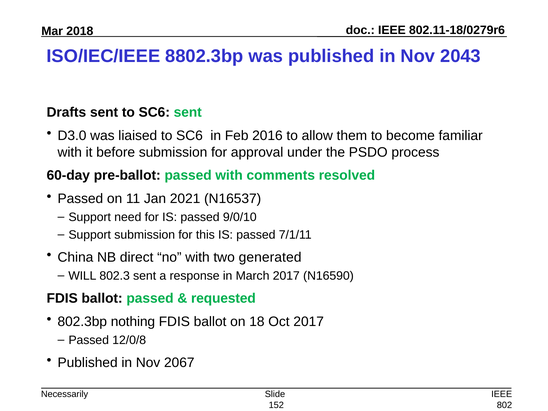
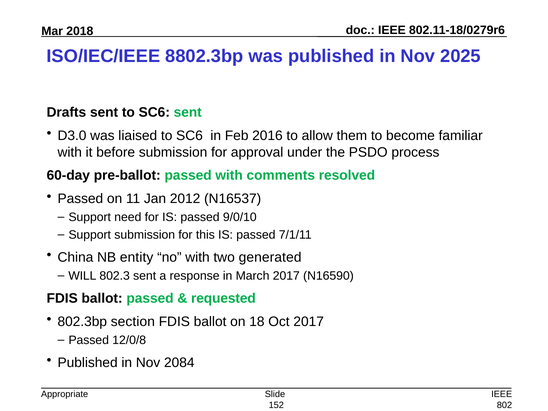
2043: 2043 -> 2025
2021: 2021 -> 2012
direct: direct -> entity
nothing: nothing -> section
2067: 2067 -> 2084
Necessarily: Necessarily -> Appropriate
